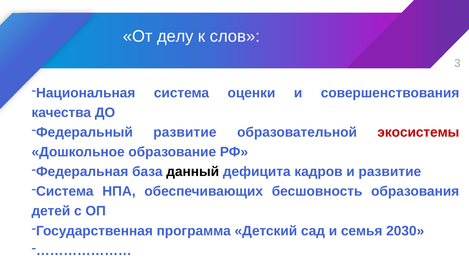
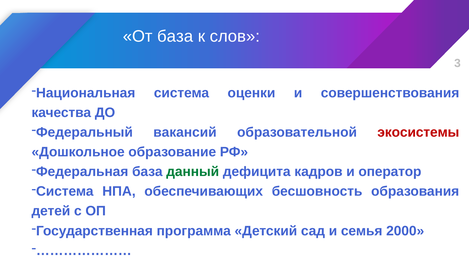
От делу: делу -> база
Федеральный развитие: развитие -> вакансий
данный colour: black -> green
и развитие: развитие -> оператор
2030: 2030 -> 2000
